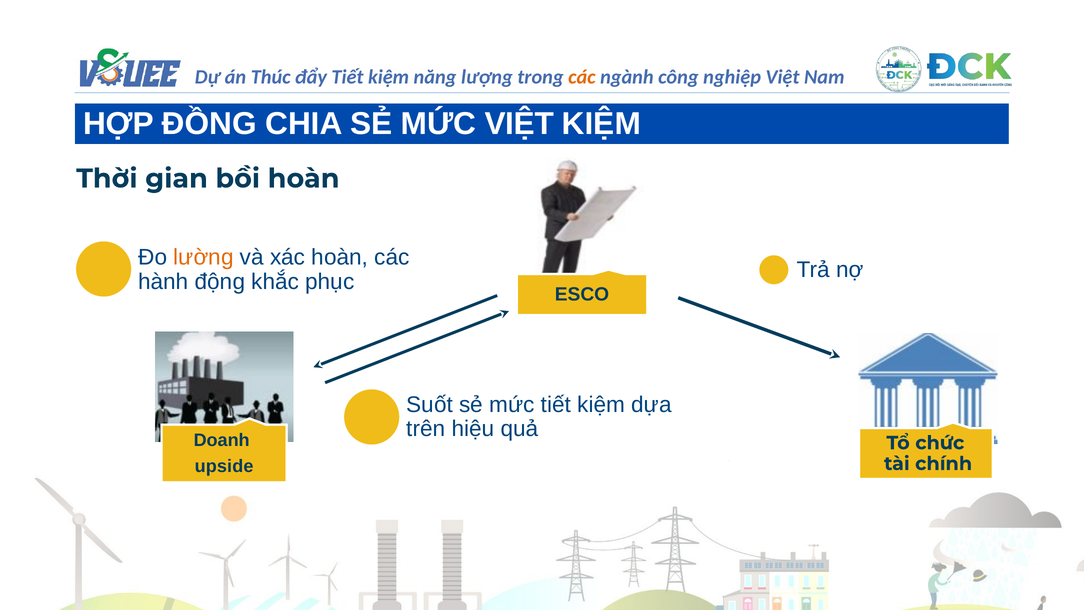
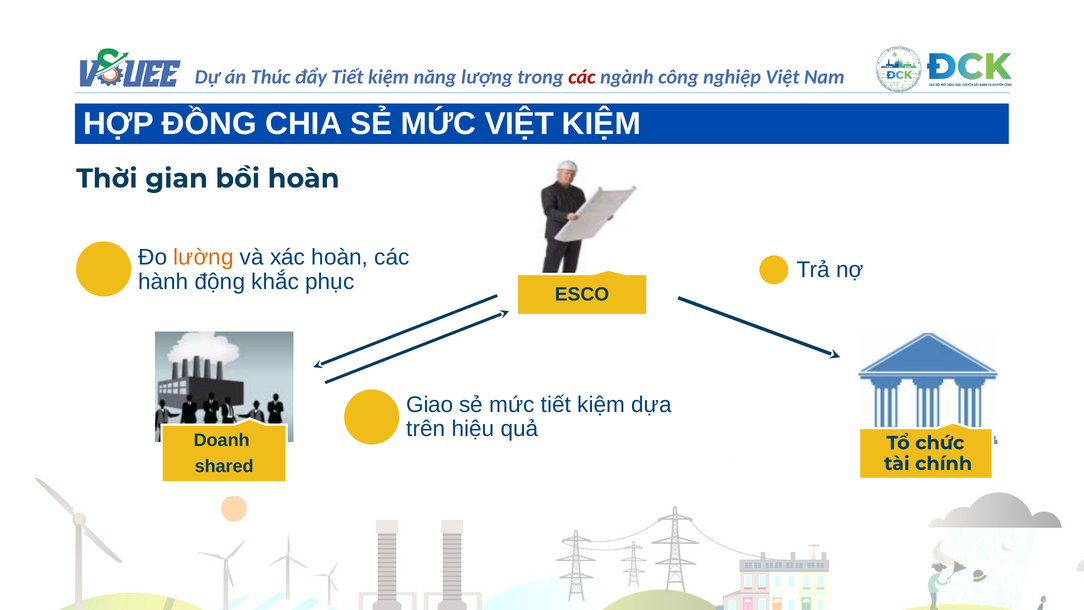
các at (582, 77) colour: orange -> red
Suốt: Suốt -> Giao
upside: upside -> shared
